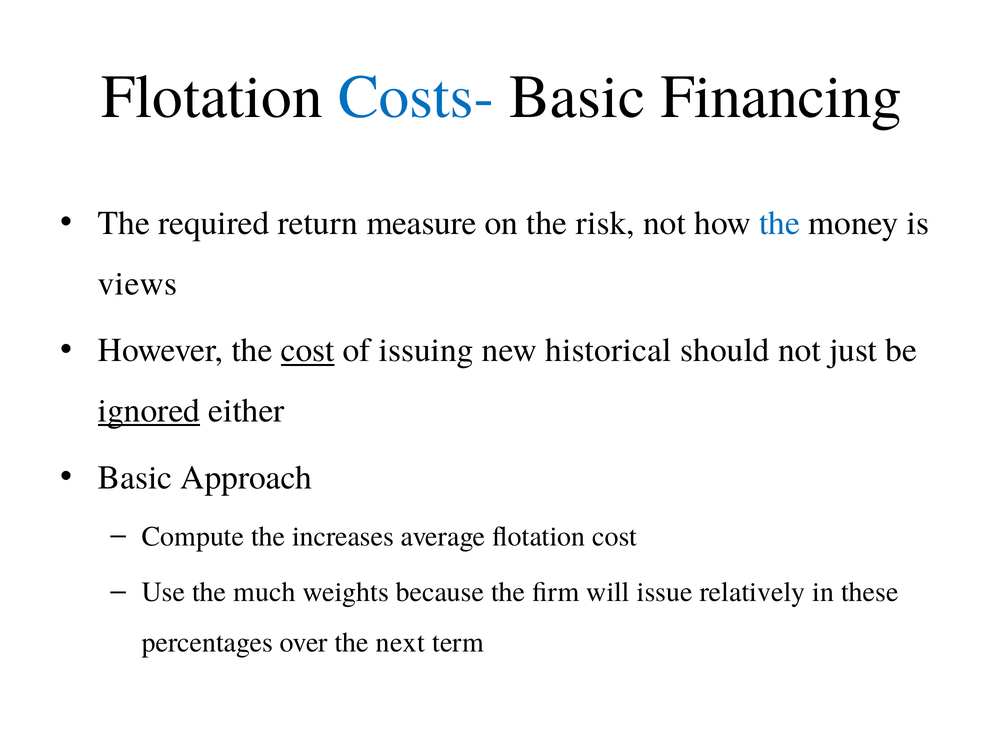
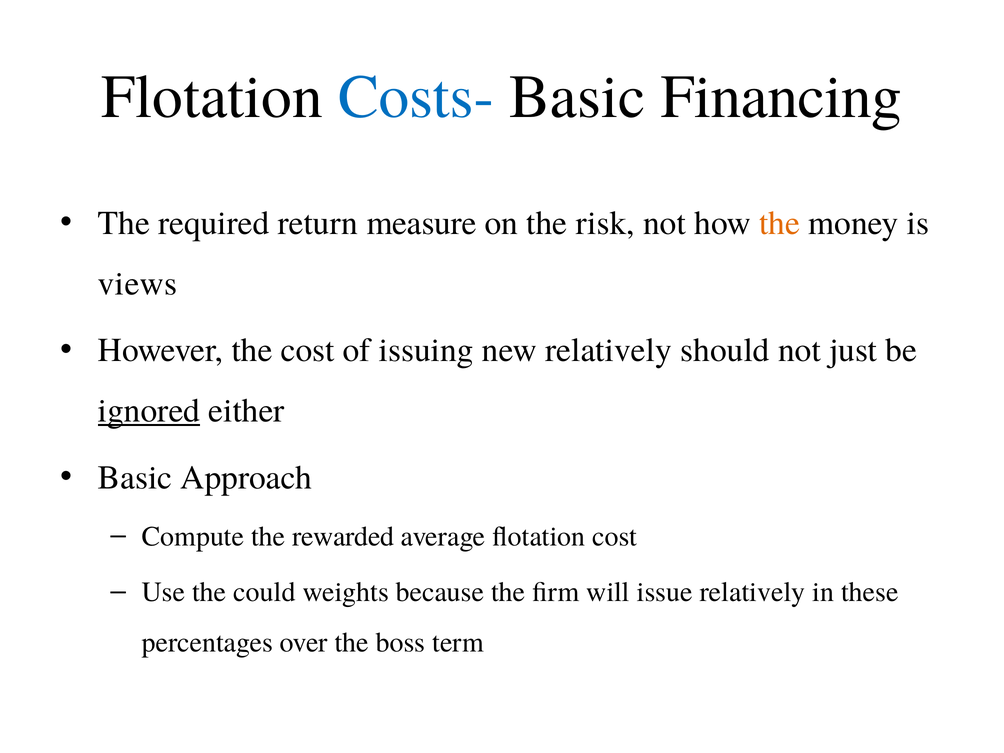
the at (780, 223) colour: blue -> orange
cost at (308, 350) underline: present -> none
new historical: historical -> relatively
increases: increases -> rewarded
much: much -> could
next: next -> boss
